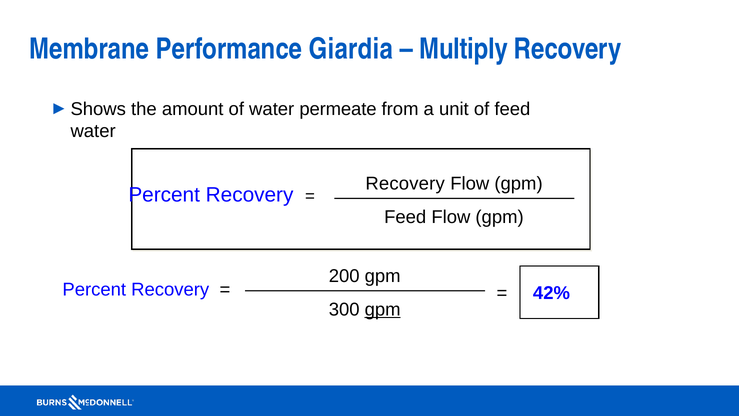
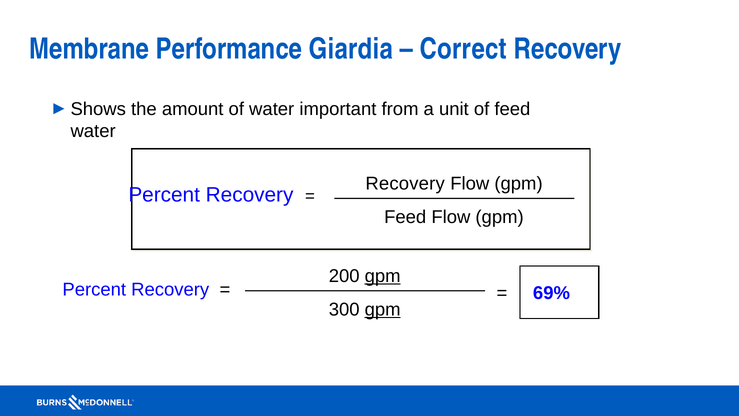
Multiply: Multiply -> Correct
permeate: permeate -> important
gpm at (383, 276) underline: none -> present
42%: 42% -> 69%
